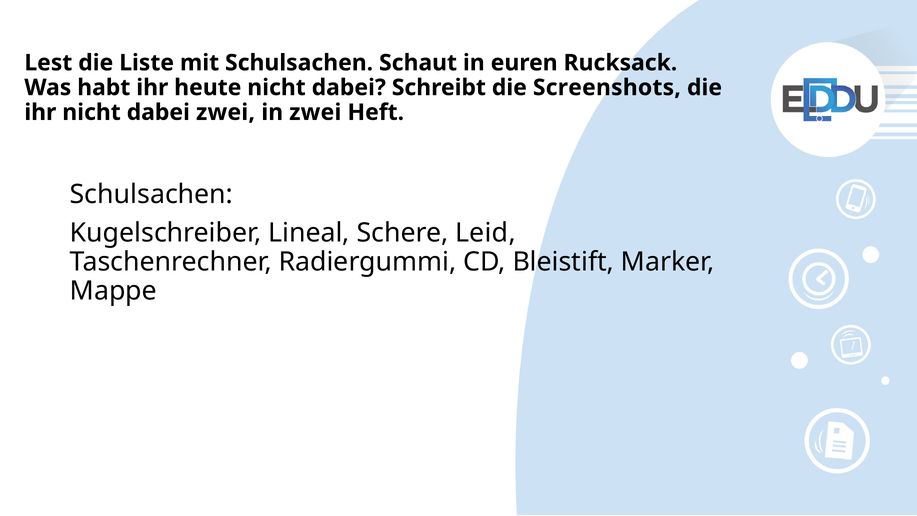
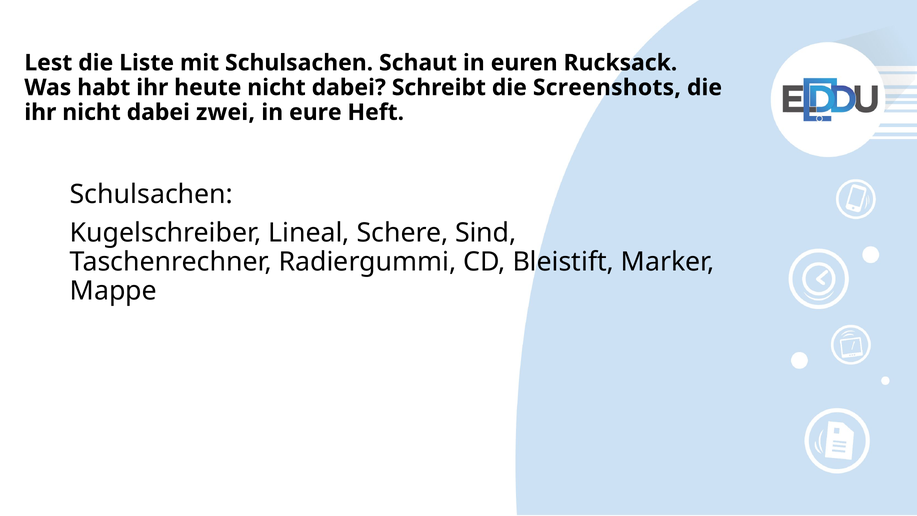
in zwei: zwei -> eure
Leid: Leid -> Sind
